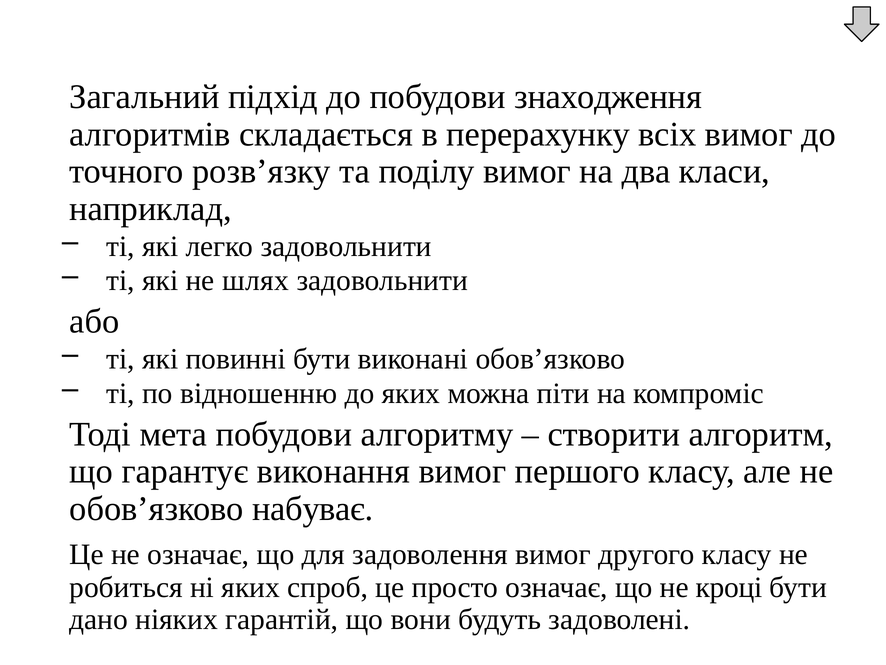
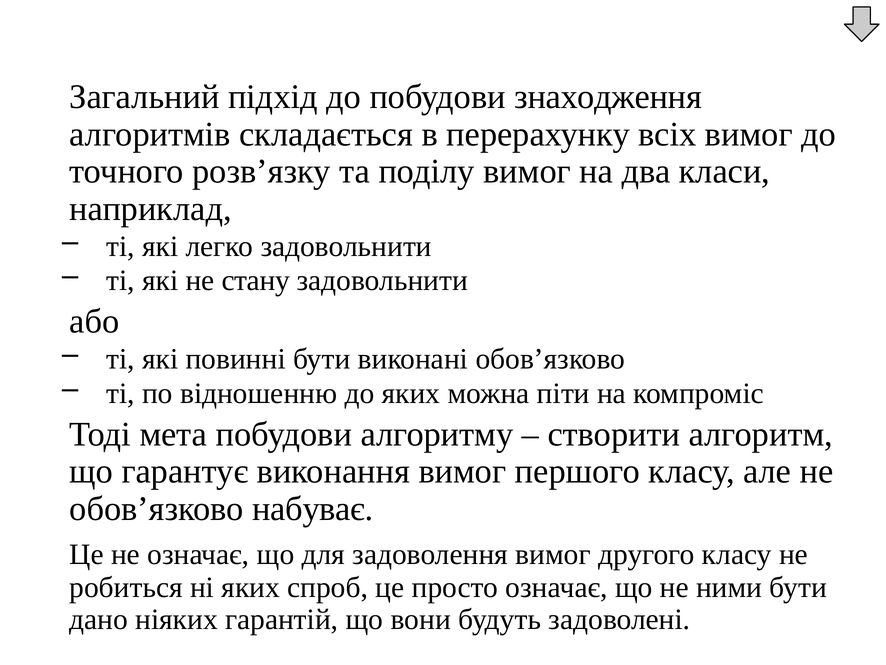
шлях: шлях -> стану
кроці: кроці -> ними
